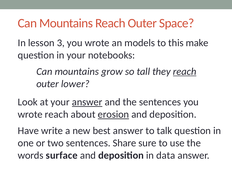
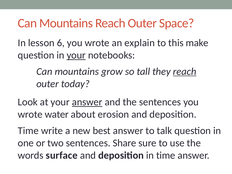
3: 3 -> 6
models: models -> explain
your at (76, 55) underline: none -> present
lower: lower -> today
wrote reach: reach -> water
erosion underline: present -> none
Have at (28, 131): Have -> Time
in data: data -> time
